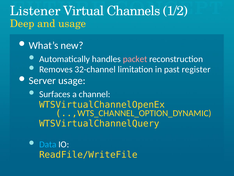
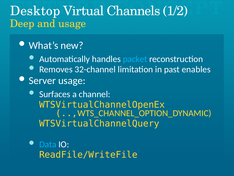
Listener: Listener -> Desktop
packet colour: pink -> light blue
register: register -> enables
